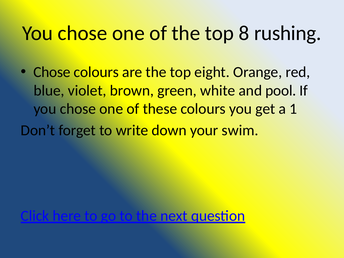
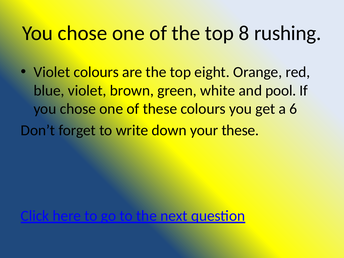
Chose at (52, 72): Chose -> Violet
1: 1 -> 6
your swim: swim -> these
